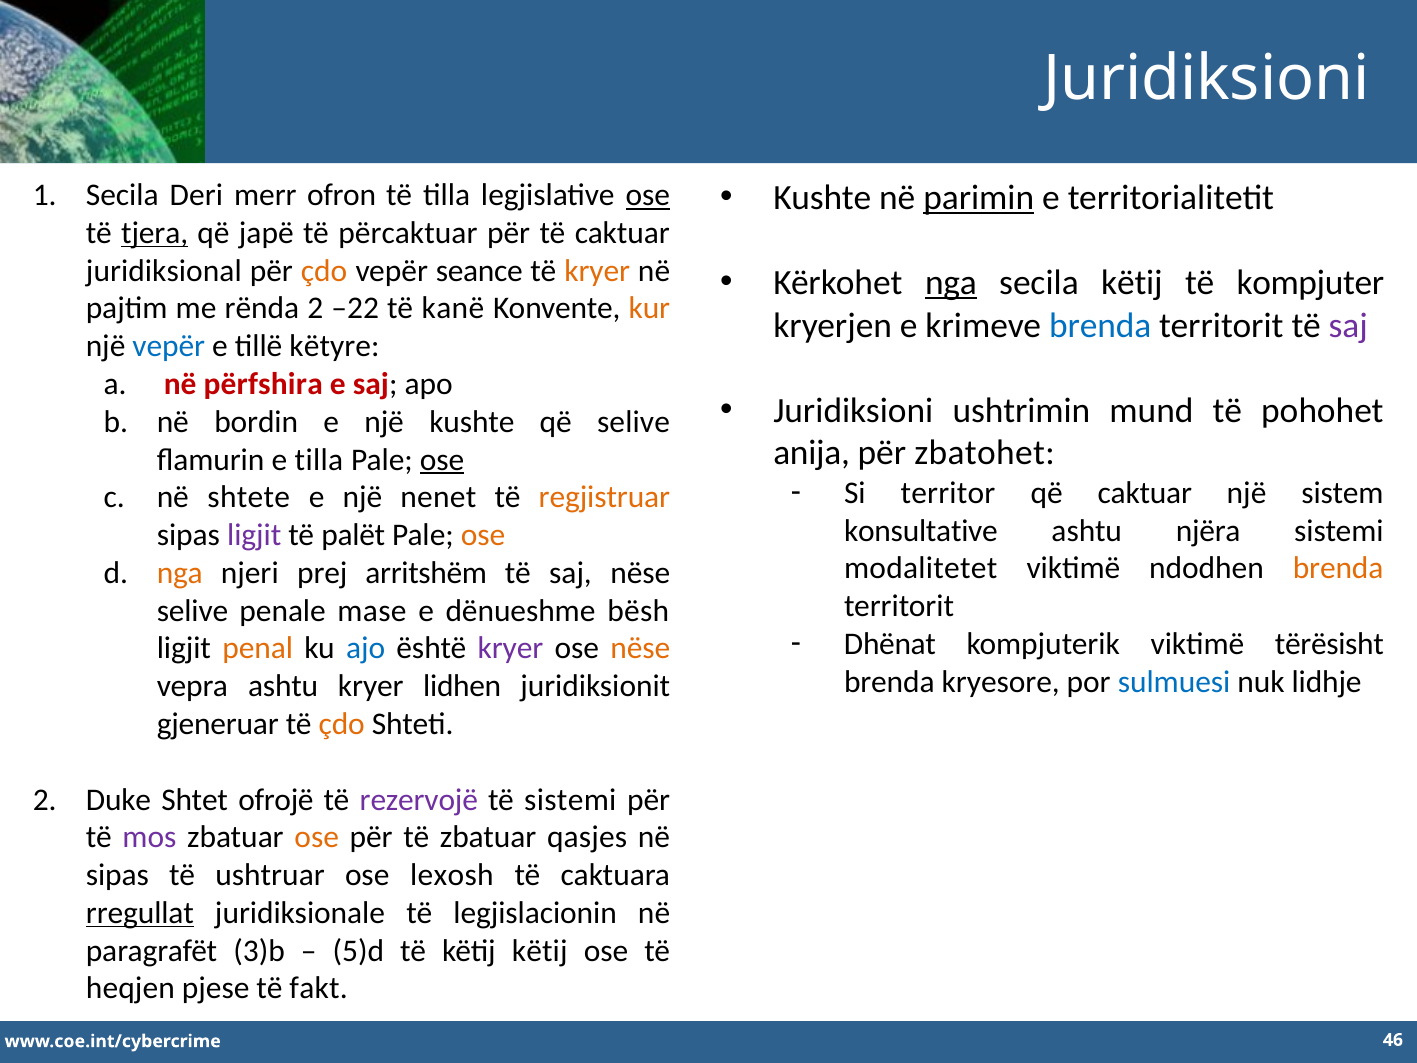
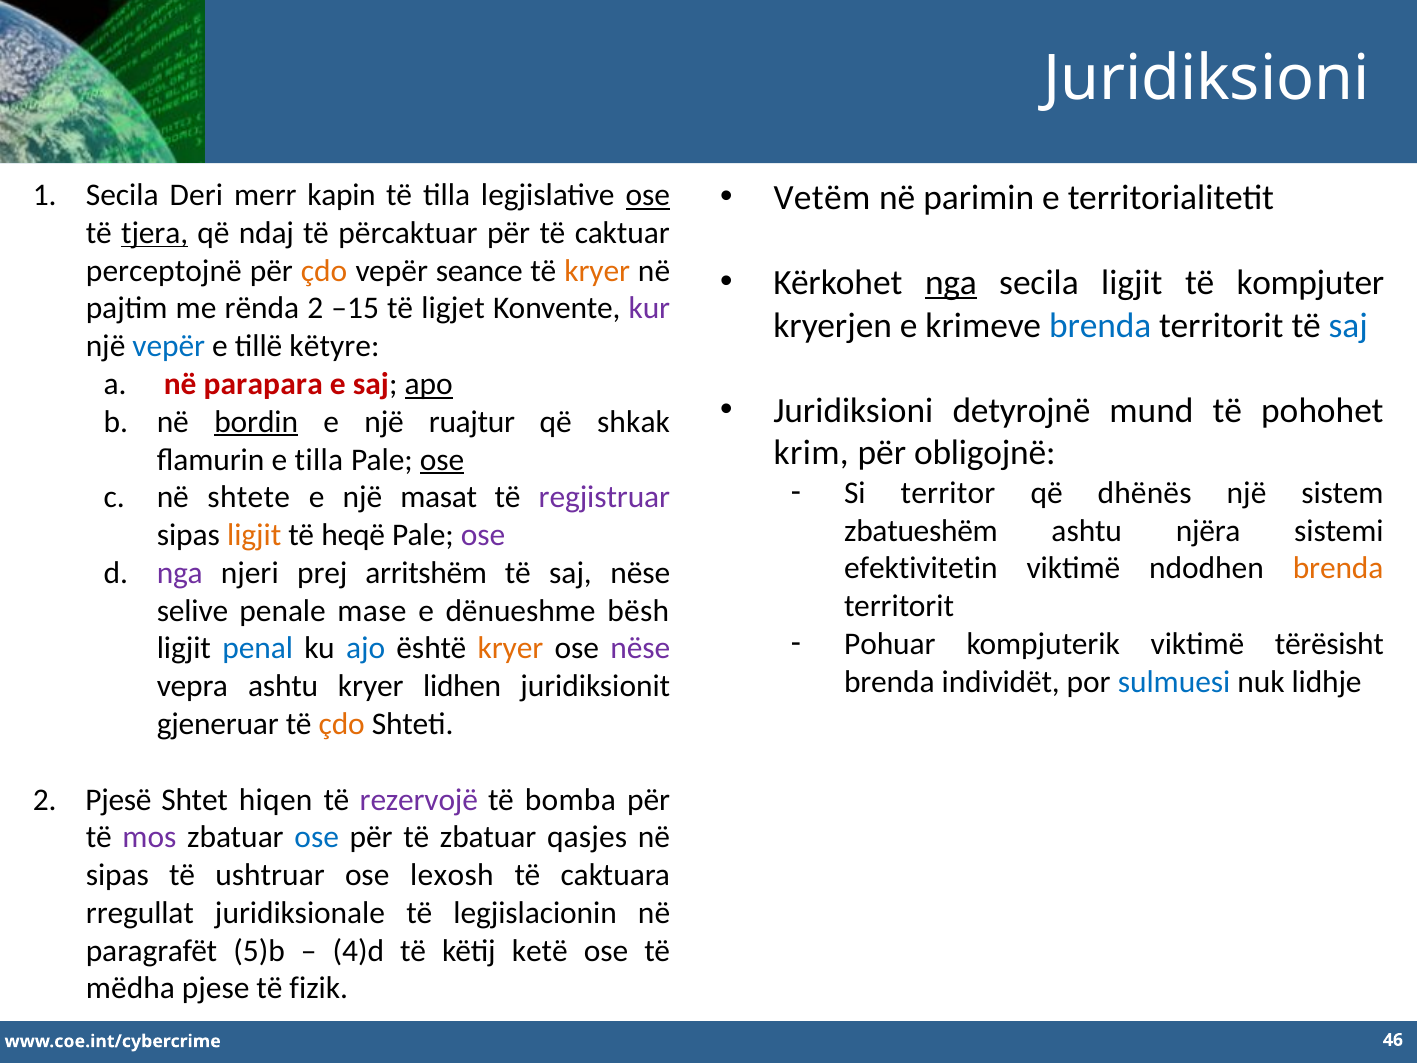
Kushte at (822, 198): Kushte -> Vetëm
parimin underline: present -> none
ofron: ofron -> kapin
japë: japë -> ndaj
juridiksional: juridiksional -> perceptojnë
secila këtij: këtij -> ligjit
–22: –22 -> –15
kanë: kanë -> ligjet
kur colour: orange -> purple
saj at (1348, 325) colour: purple -> blue
përfshira: përfshira -> parapara
apo underline: none -> present
ushtrimin: ushtrimin -> detyrojnë
bordin underline: none -> present
një kushte: kushte -> ruajtur
që selive: selive -> shkak
anija: anija -> krim
zbatohet: zbatohet -> obligojnë
që caktuar: caktuar -> dhënës
nenet: nenet -> masat
regjistruar colour: orange -> purple
konsultative: konsultative -> zbatueshëm
ligjit at (254, 535) colour: purple -> orange
palët: palët -> heqë
ose at (483, 535) colour: orange -> purple
modalitetet: modalitetet -> efektivitetin
nga at (180, 573) colour: orange -> purple
Dhënat: Dhënat -> Pohuar
penal colour: orange -> blue
kryer at (510, 648) colour: purple -> orange
nëse at (640, 648) colour: orange -> purple
kryesore: kryesore -> individët
Duke: Duke -> Pjesë
ofrojë: ofrojë -> hiqen
të sistemi: sistemi -> bomba
ose at (317, 837) colour: orange -> blue
rregullat underline: present -> none
3)b: 3)b -> 5)b
5)d: 5)d -> 4)d
këtij këtij: këtij -> ketë
heqjen: heqjen -> mëdha
fakt: fakt -> fizik
